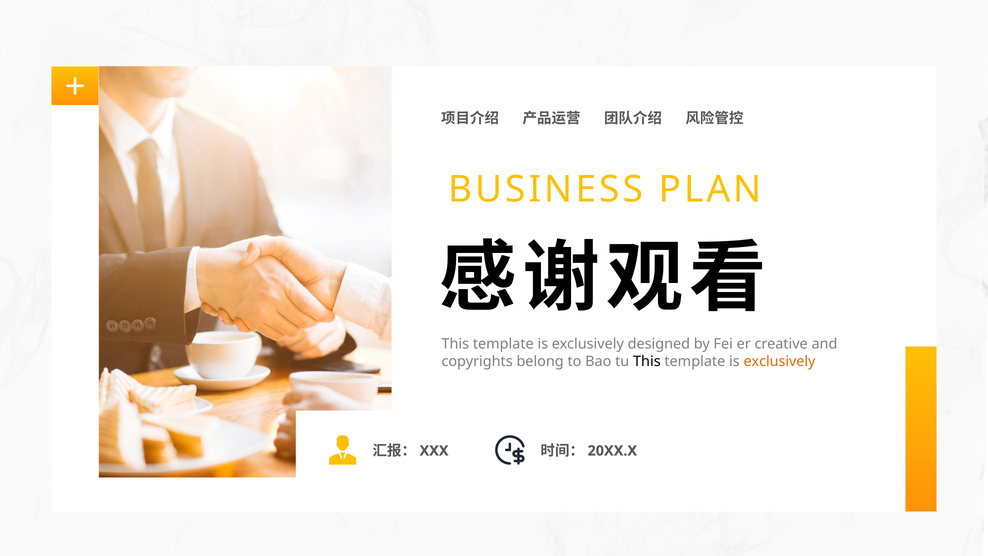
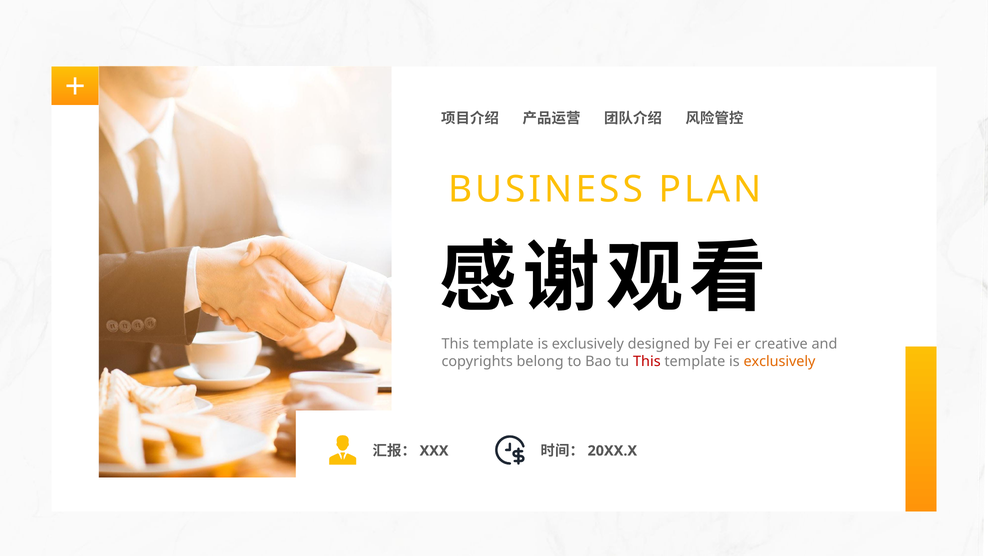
This at (647, 361) colour: black -> red
